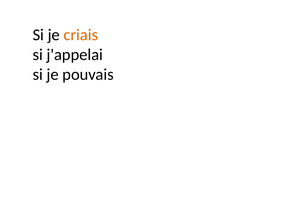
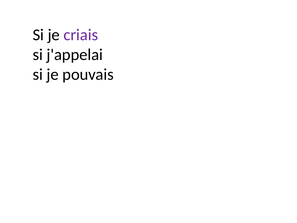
criais colour: orange -> purple
